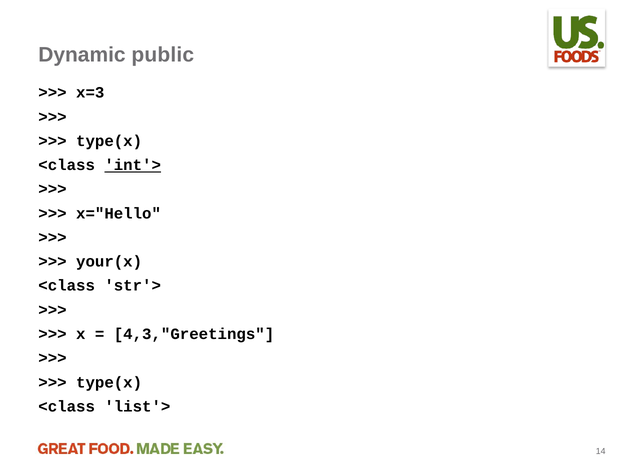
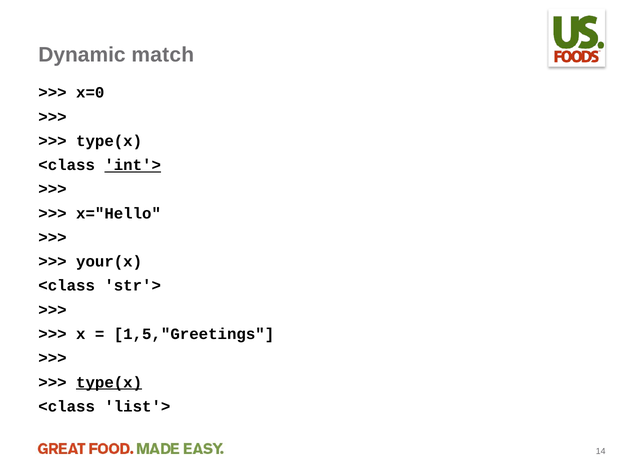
public: public -> match
x=3: x=3 -> x=0
4,3,"Greetings: 4,3,"Greetings -> 1,5,"Greetings
type(x at (109, 382) underline: none -> present
